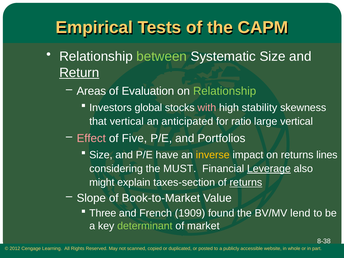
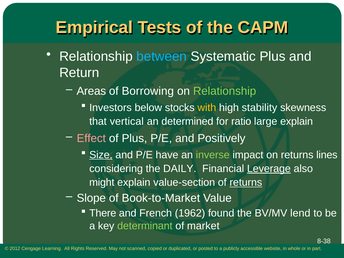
between colour: light green -> light blue
Systematic Size: Size -> Plus
Return underline: present -> none
Evaluation: Evaluation -> Borrowing
global: global -> below
with colour: pink -> yellow
anticipated: anticipated -> determined
large vertical: vertical -> explain
of Five: Five -> Plus
Portfolios: Portfolios -> Positively
Size at (101, 155) underline: none -> present
inverse colour: yellow -> light green
MUST: MUST -> DAILY
taxes-section: taxes-section -> value-section
Three: Three -> There
1909: 1909 -> 1962
